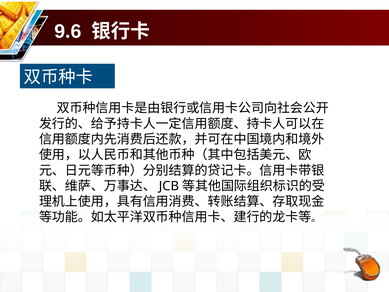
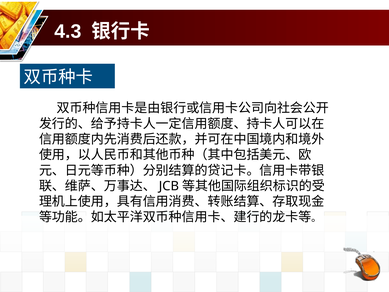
9.6: 9.6 -> 4.3
